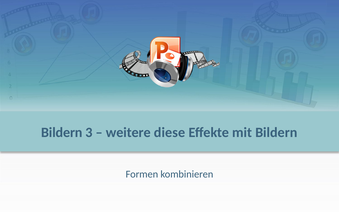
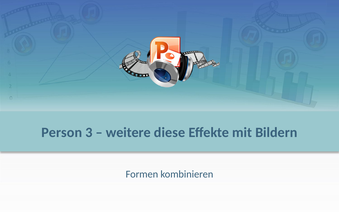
Bildern at (62, 132): Bildern -> Person
